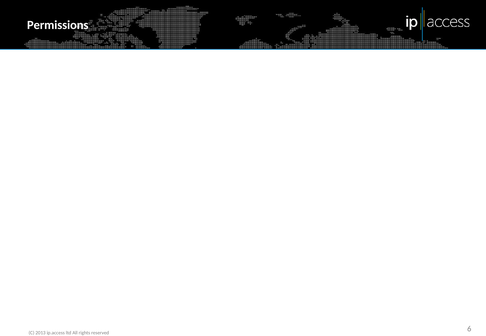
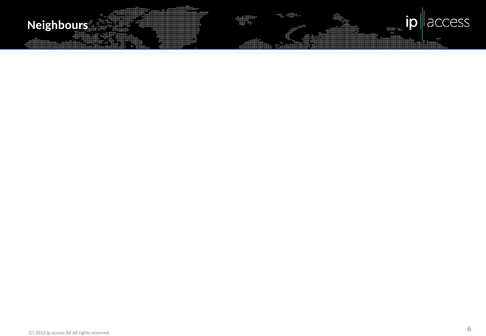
Permissions: Permissions -> Neighbours
